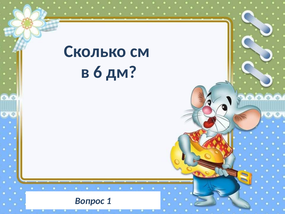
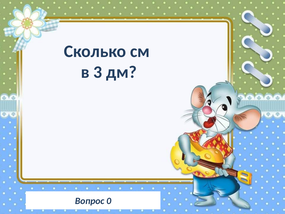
6: 6 -> 3
1: 1 -> 0
